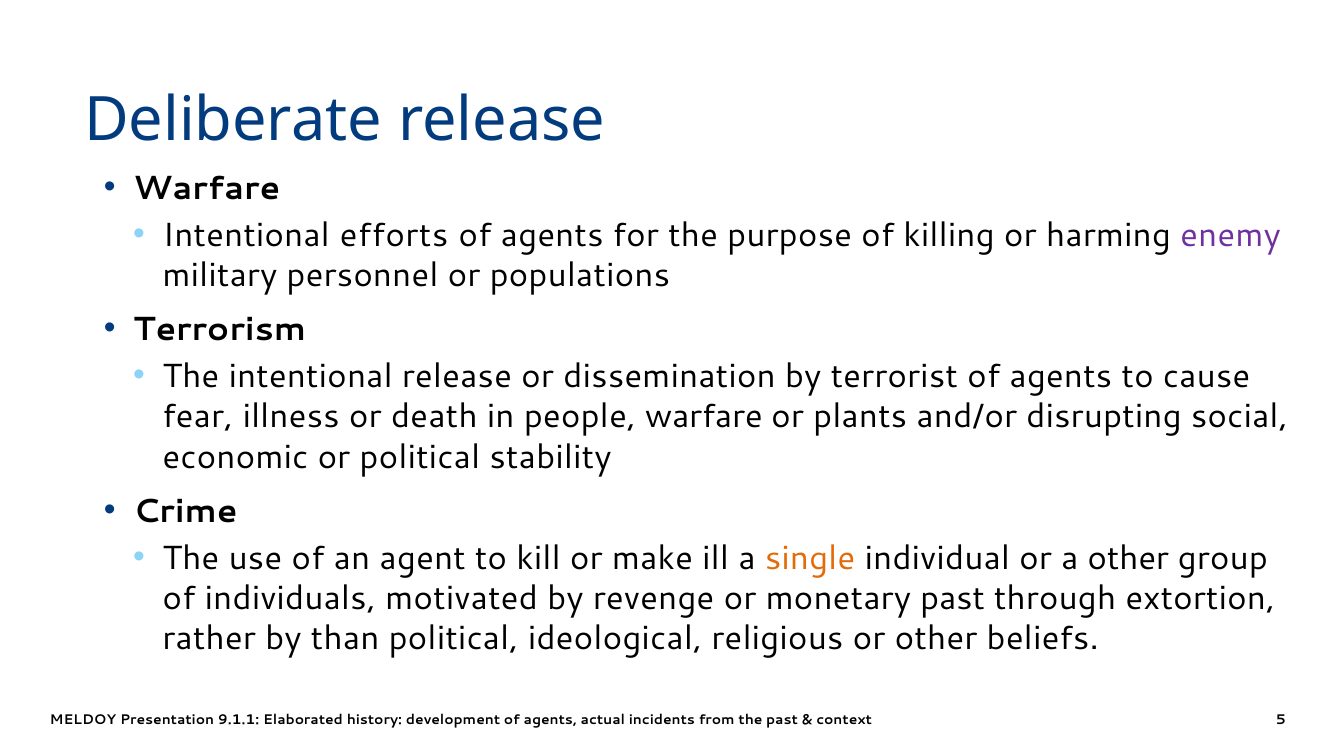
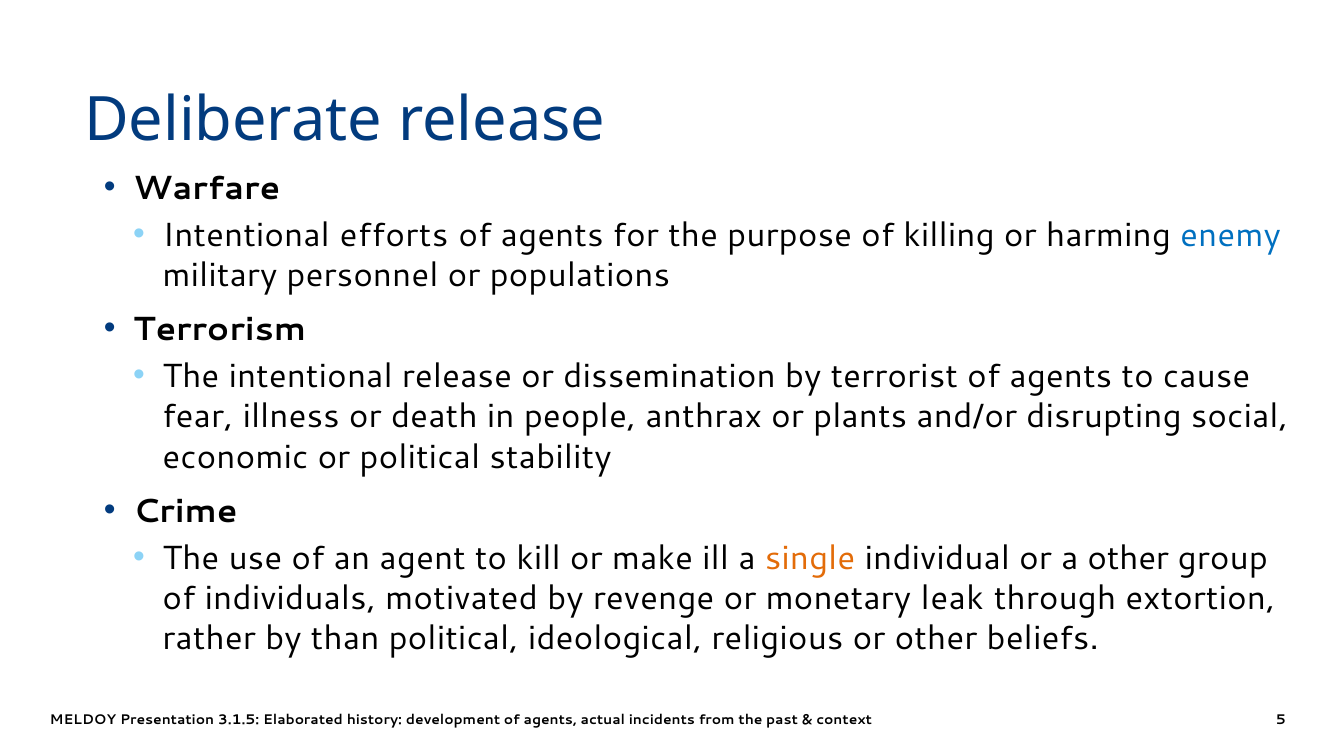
enemy colour: purple -> blue
people warfare: warfare -> anthrax
monetary past: past -> leak
9.1.1: 9.1.1 -> 3.1.5
